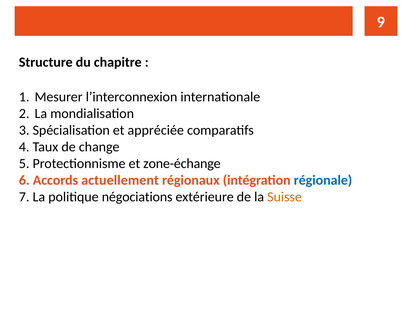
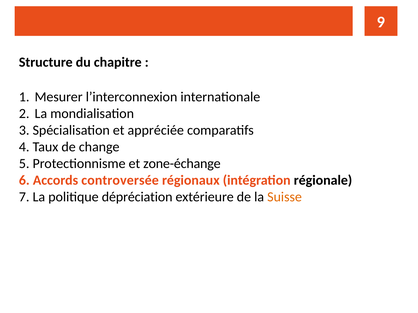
actuellement: actuellement -> controversée
régionale colour: blue -> black
négociations: négociations -> dépréciation
